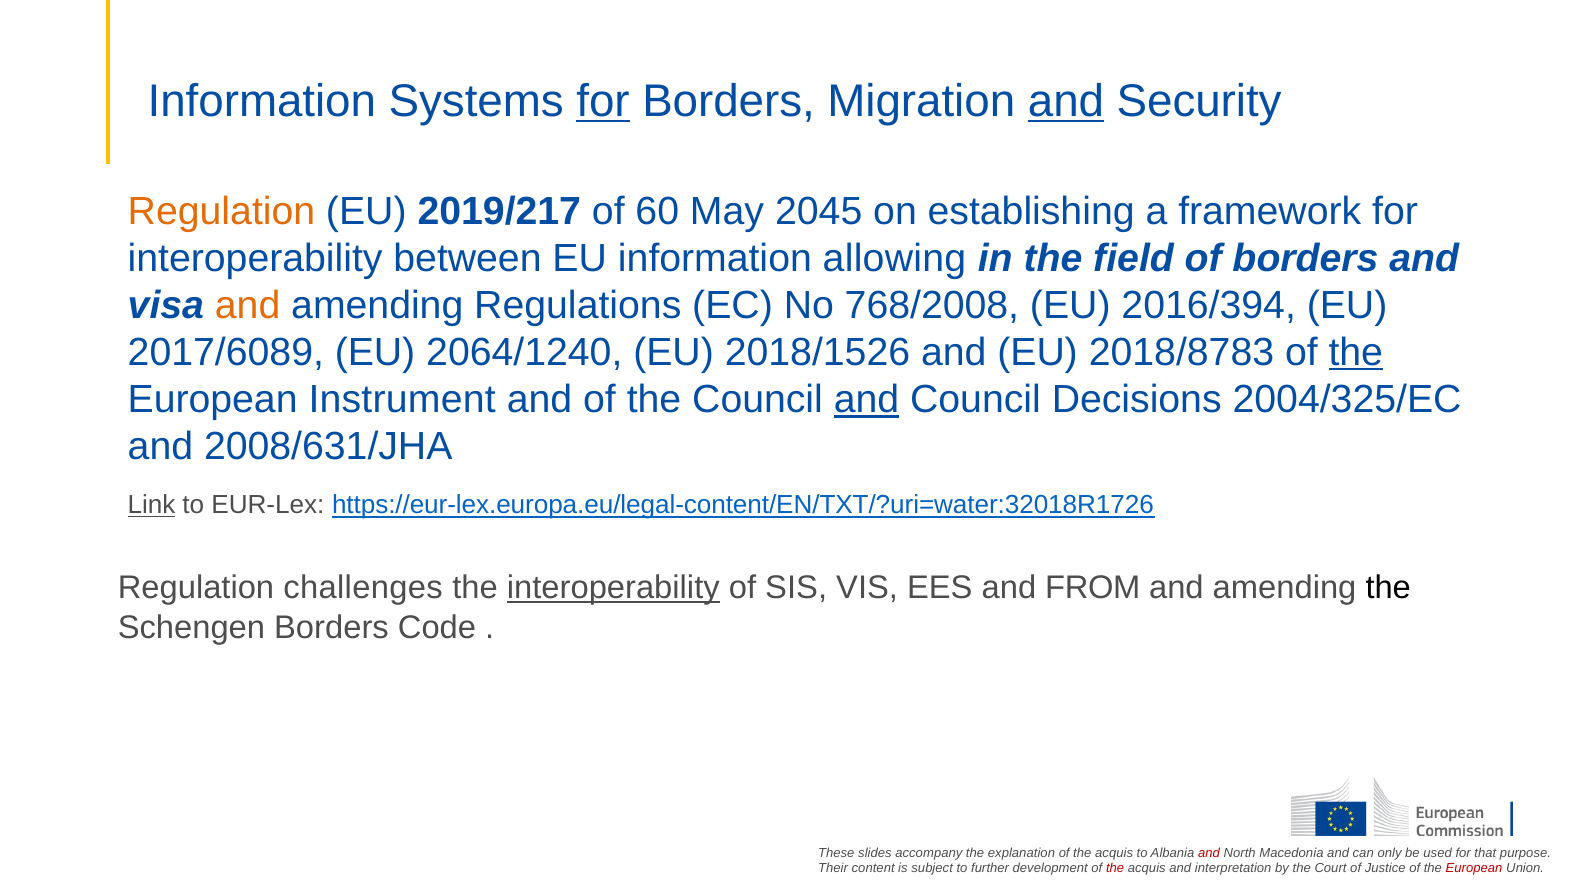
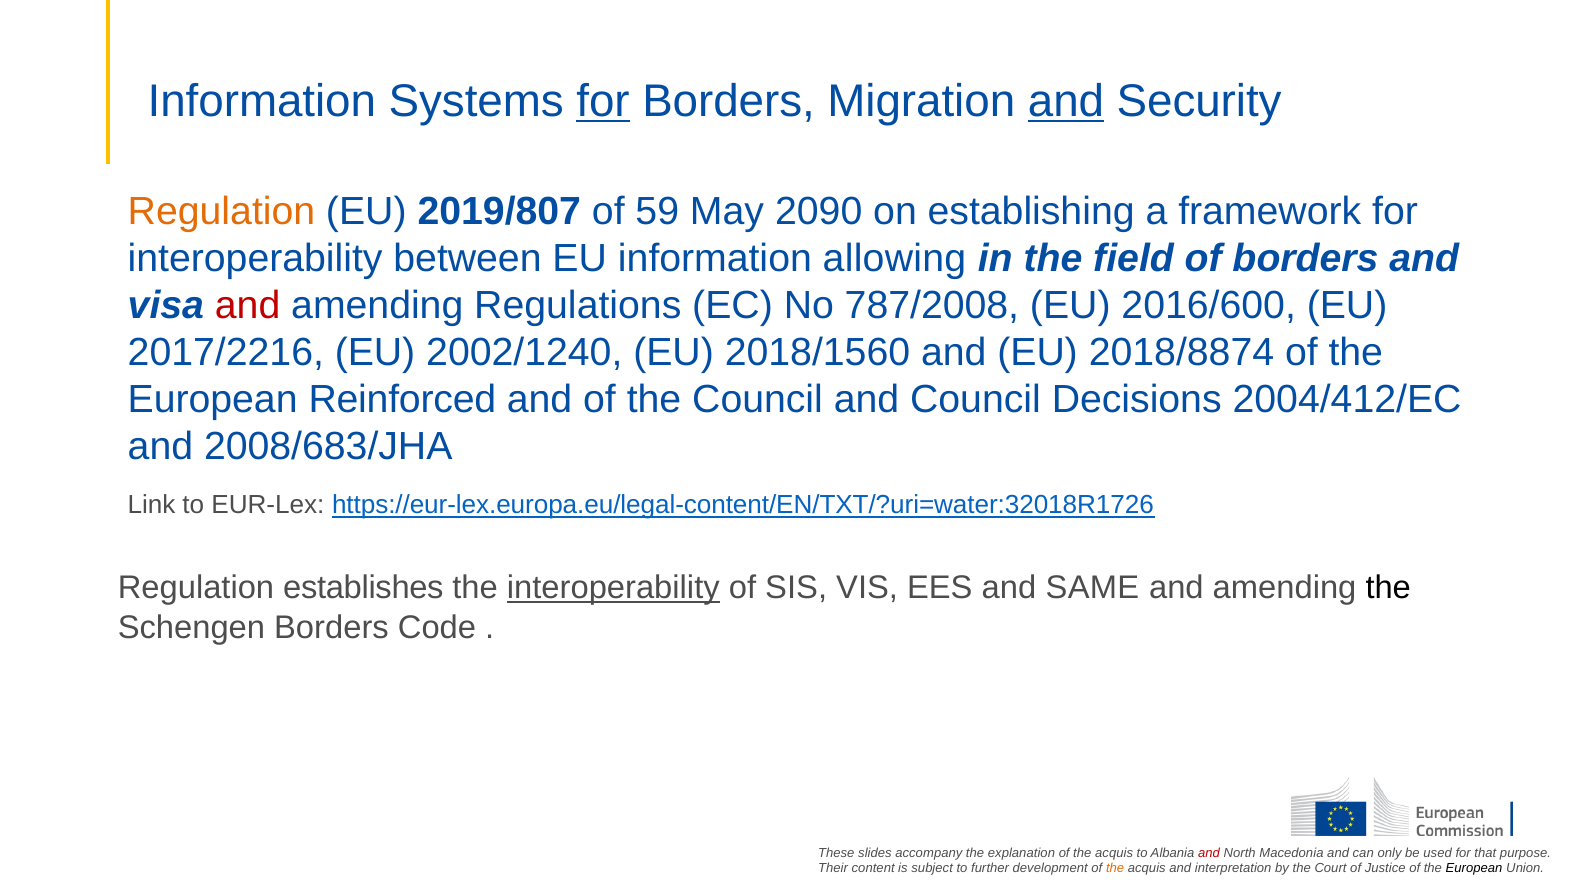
2019/217: 2019/217 -> 2019/807
60: 60 -> 59
2045: 2045 -> 2090
and at (248, 306) colour: orange -> red
768/2008: 768/2008 -> 787/2008
2016/394: 2016/394 -> 2016/600
2017/6089: 2017/6089 -> 2017/2216
2064/1240: 2064/1240 -> 2002/1240
2018/1526: 2018/1526 -> 2018/1560
2018/8783: 2018/8783 -> 2018/8874
the at (1356, 353) underline: present -> none
Instrument: Instrument -> Reinforced
and at (866, 400) underline: present -> none
2004/325/EC: 2004/325/EC -> 2004/412/EC
2008/631/JHA: 2008/631/JHA -> 2008/683/JHA
Link underline: present -> none
challenges: challenges -> establishes
FROM: FROM -> SAME
the at (1115, 869) colour: red -> orange
European at (1474, 869) colour: red -> black
